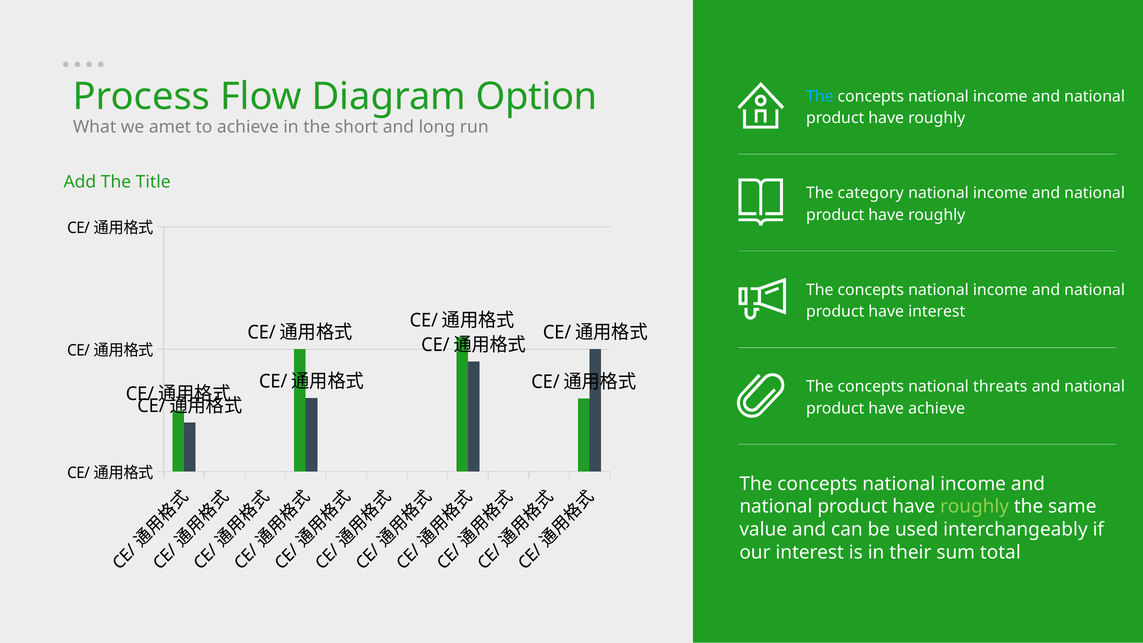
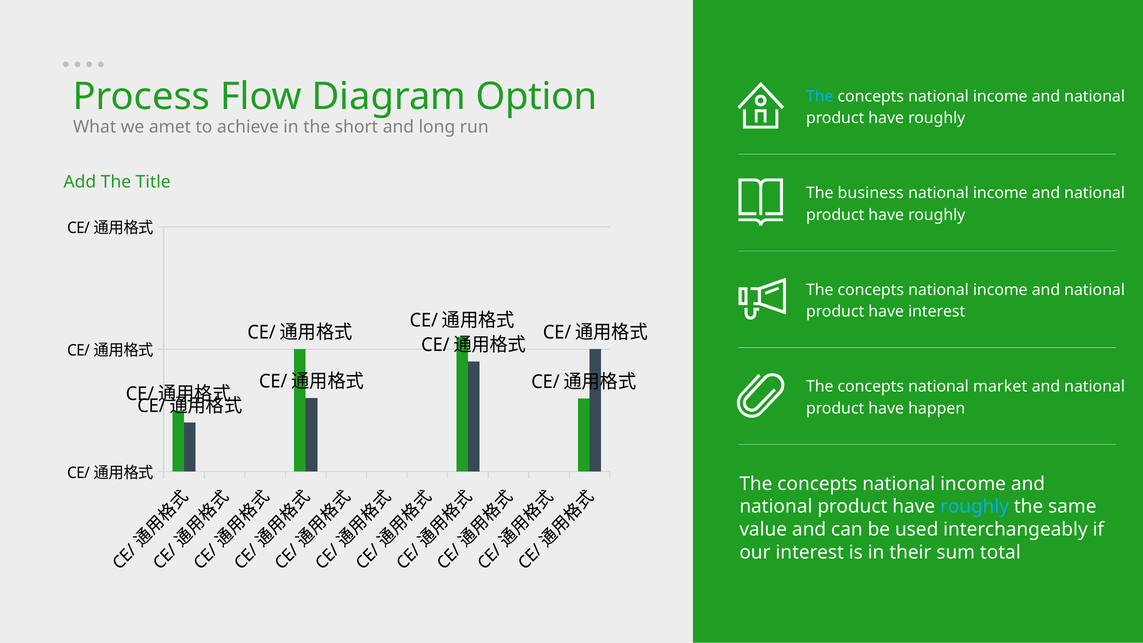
category: category -> business
threats: threats -> market
have achieve: achieve -> happen
roughly at (975, 507) colour: light green -> light blue
